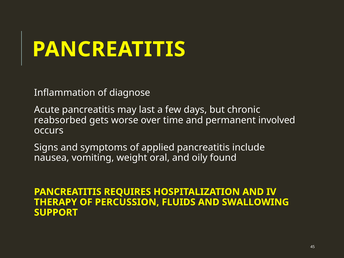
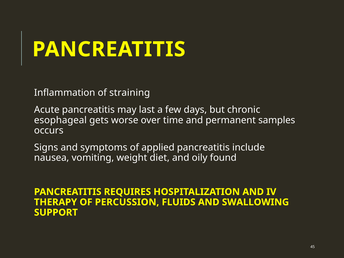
diagnose: diagnose -> straining
reabsorbed: reabsorbed -> esophageal
involved: involved -> samples
oral: oral -> diet
